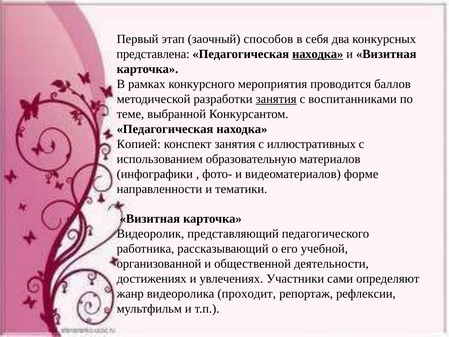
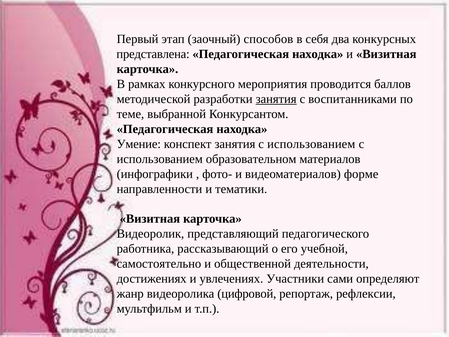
находка at (318, 54) underline: present -> none
Копией: Копией -> Умение
занятия с иллюстративных: иллюстративных -> использованием
образовательную: образовательную -> образовательном
организованной: организованной -> самостоятельно
проходит: проходит -> цифровой
